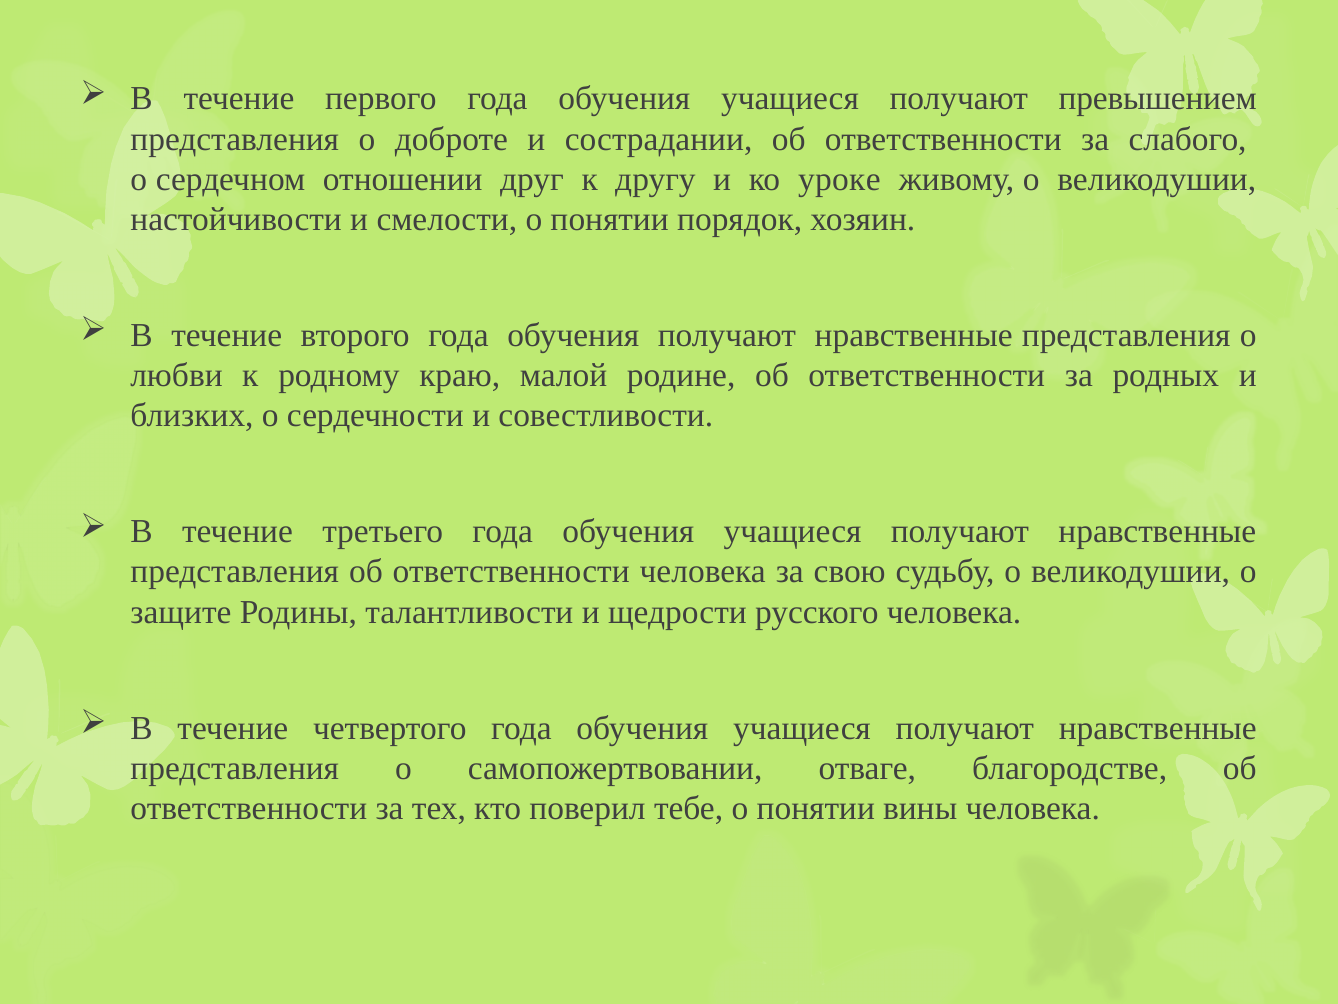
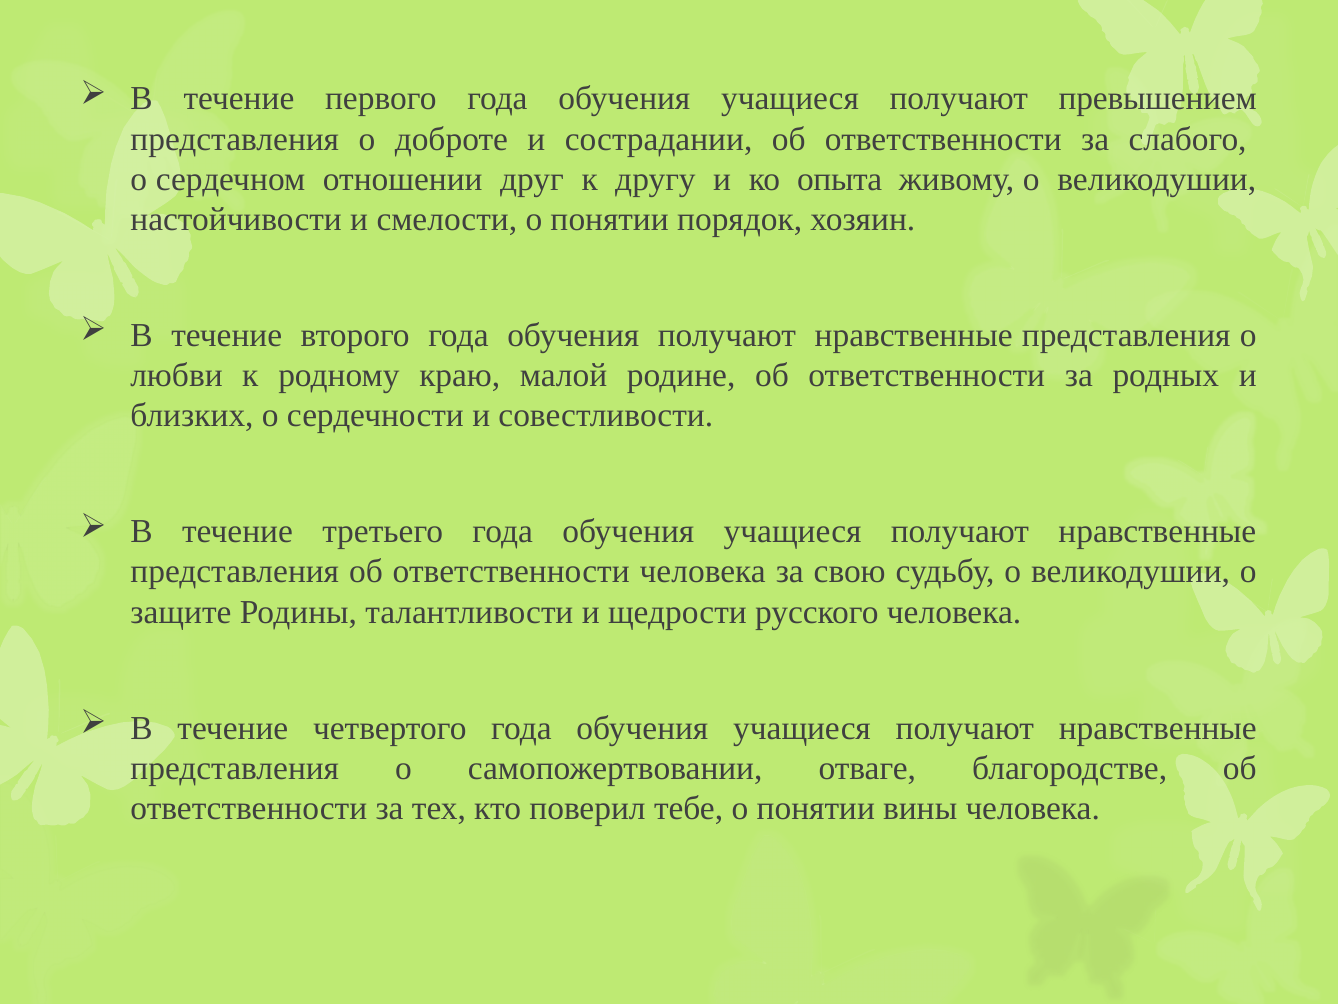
уроке: уроке -> опыта
